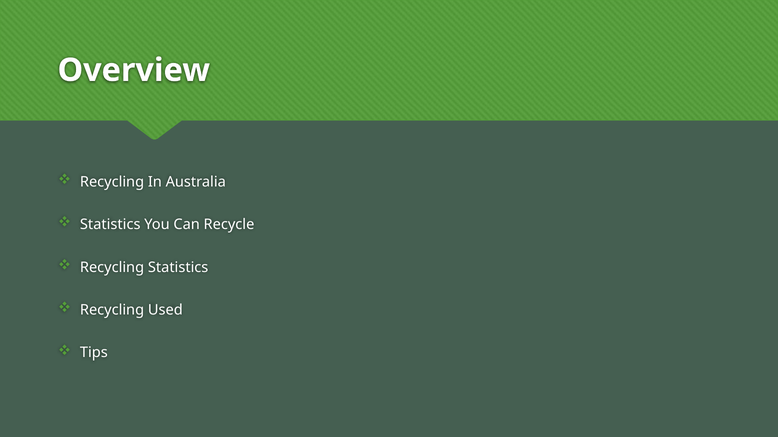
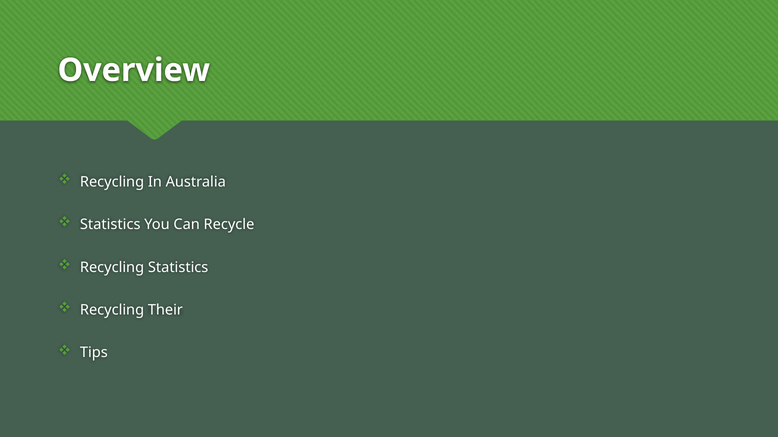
Used: Used -> Their
